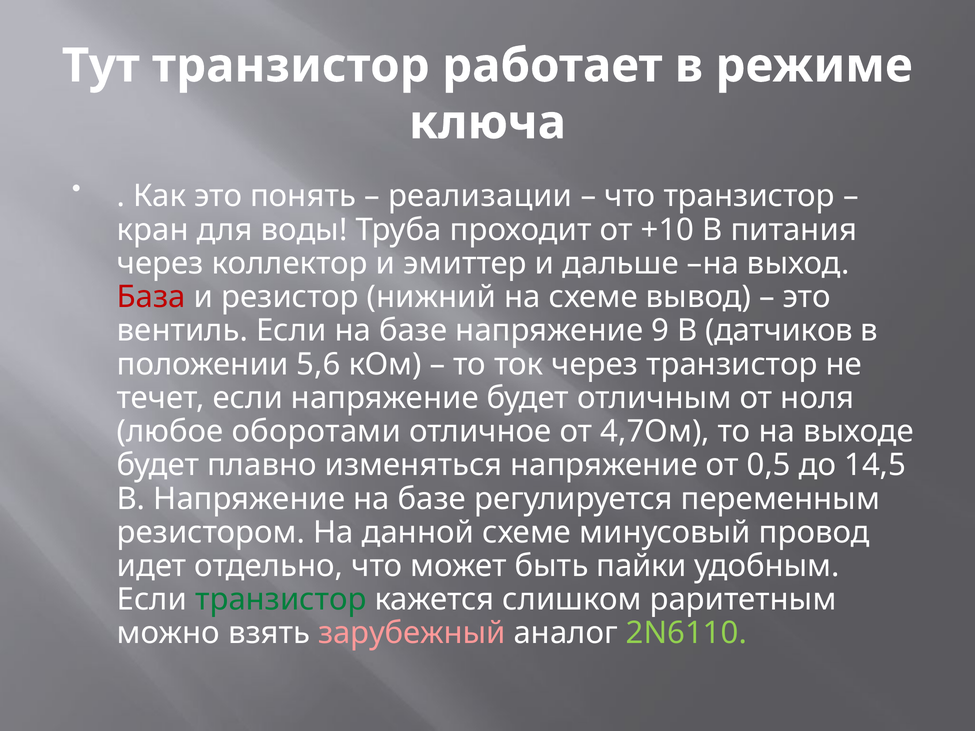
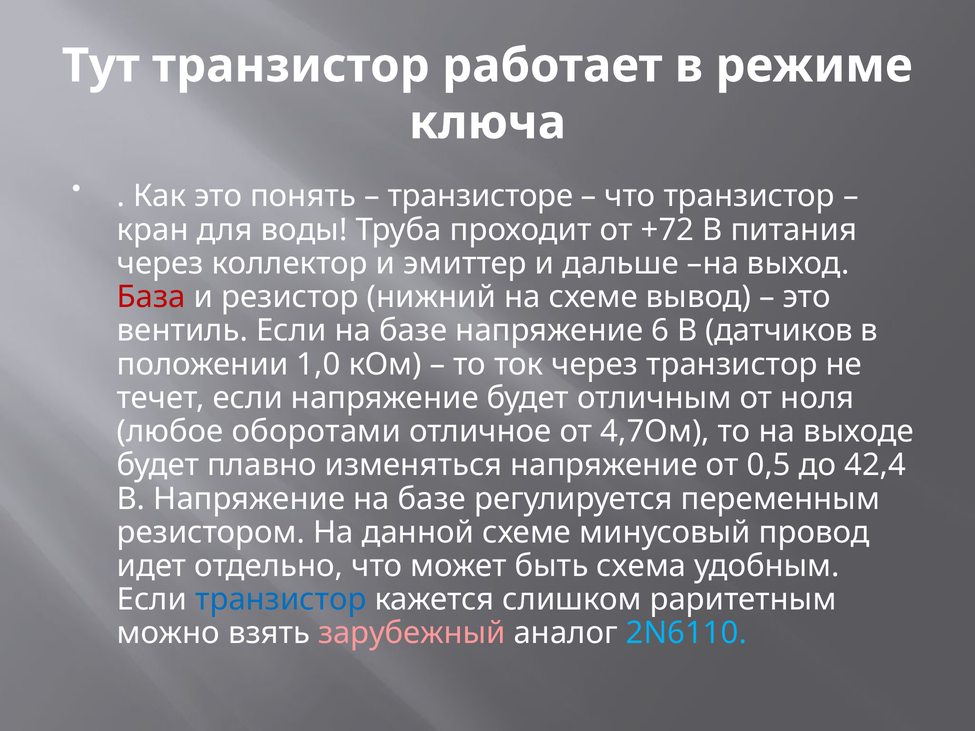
реализации: реализации -> транзисторе
+10: +10 -> +72
9: 9 -> 6
5,6: 5,6 -> 1,0
14,5: 14,5 -> 42,4
пайки: пайки -> схема
транзистор at (281, 600) colour: green -> blue
2N6110 colour: light green -> light blue
